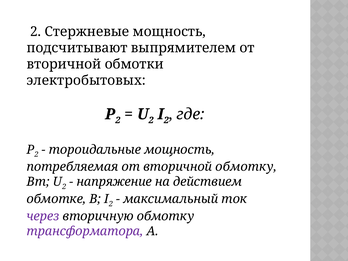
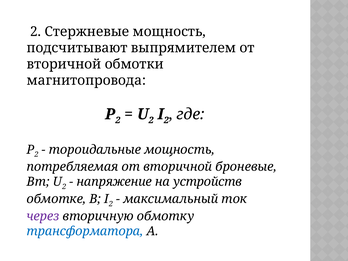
электробытовых: электробытовых -> магнитопровода
вторичной обмотку: обмотку -> броневые
действием: действием -> устройств
трансформатора colour: purple -> blue
